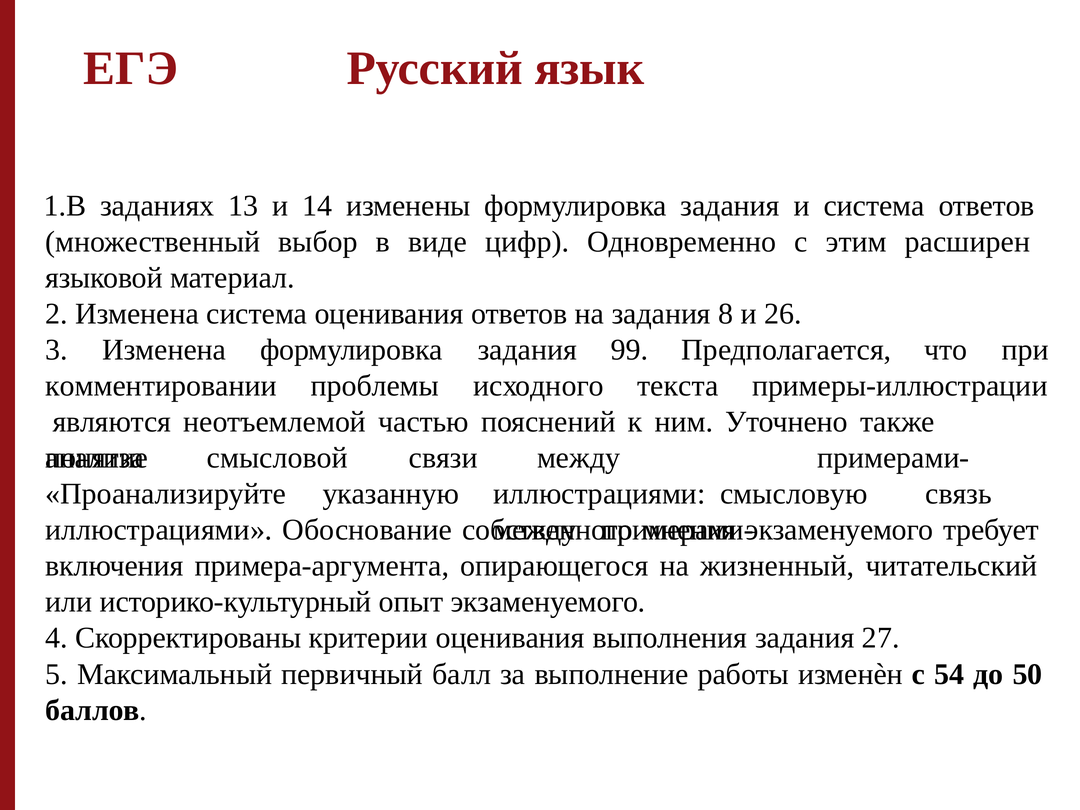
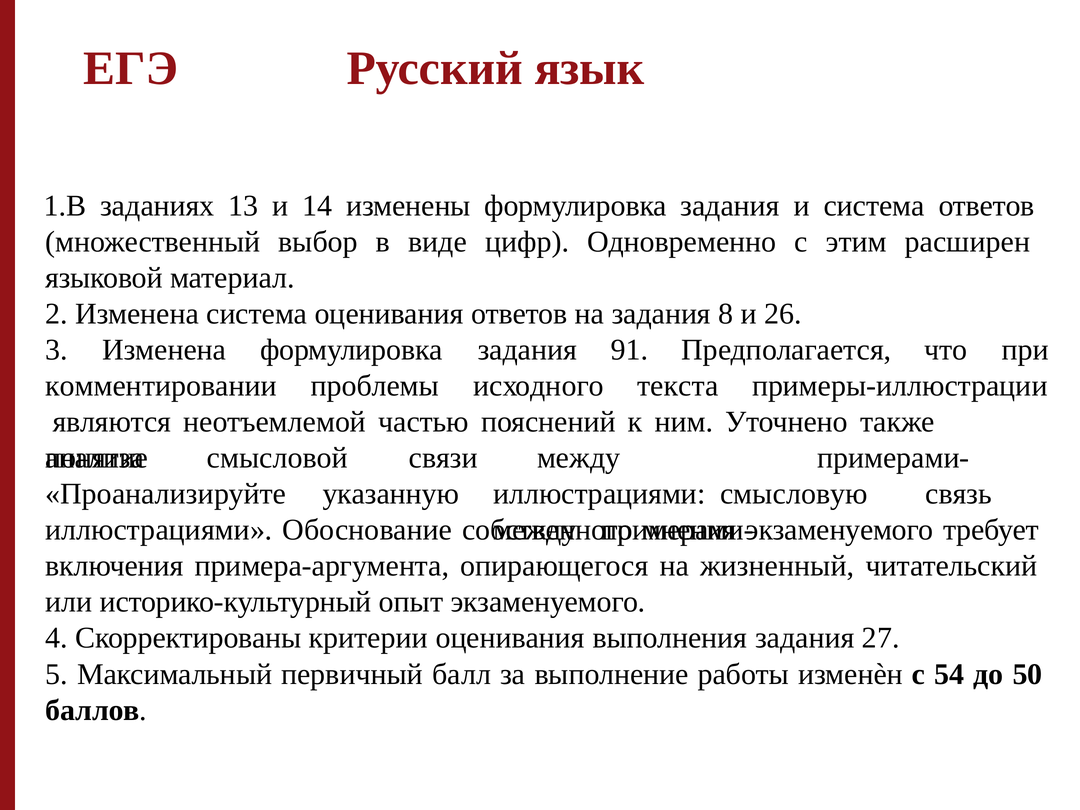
99: 99 -> 91
